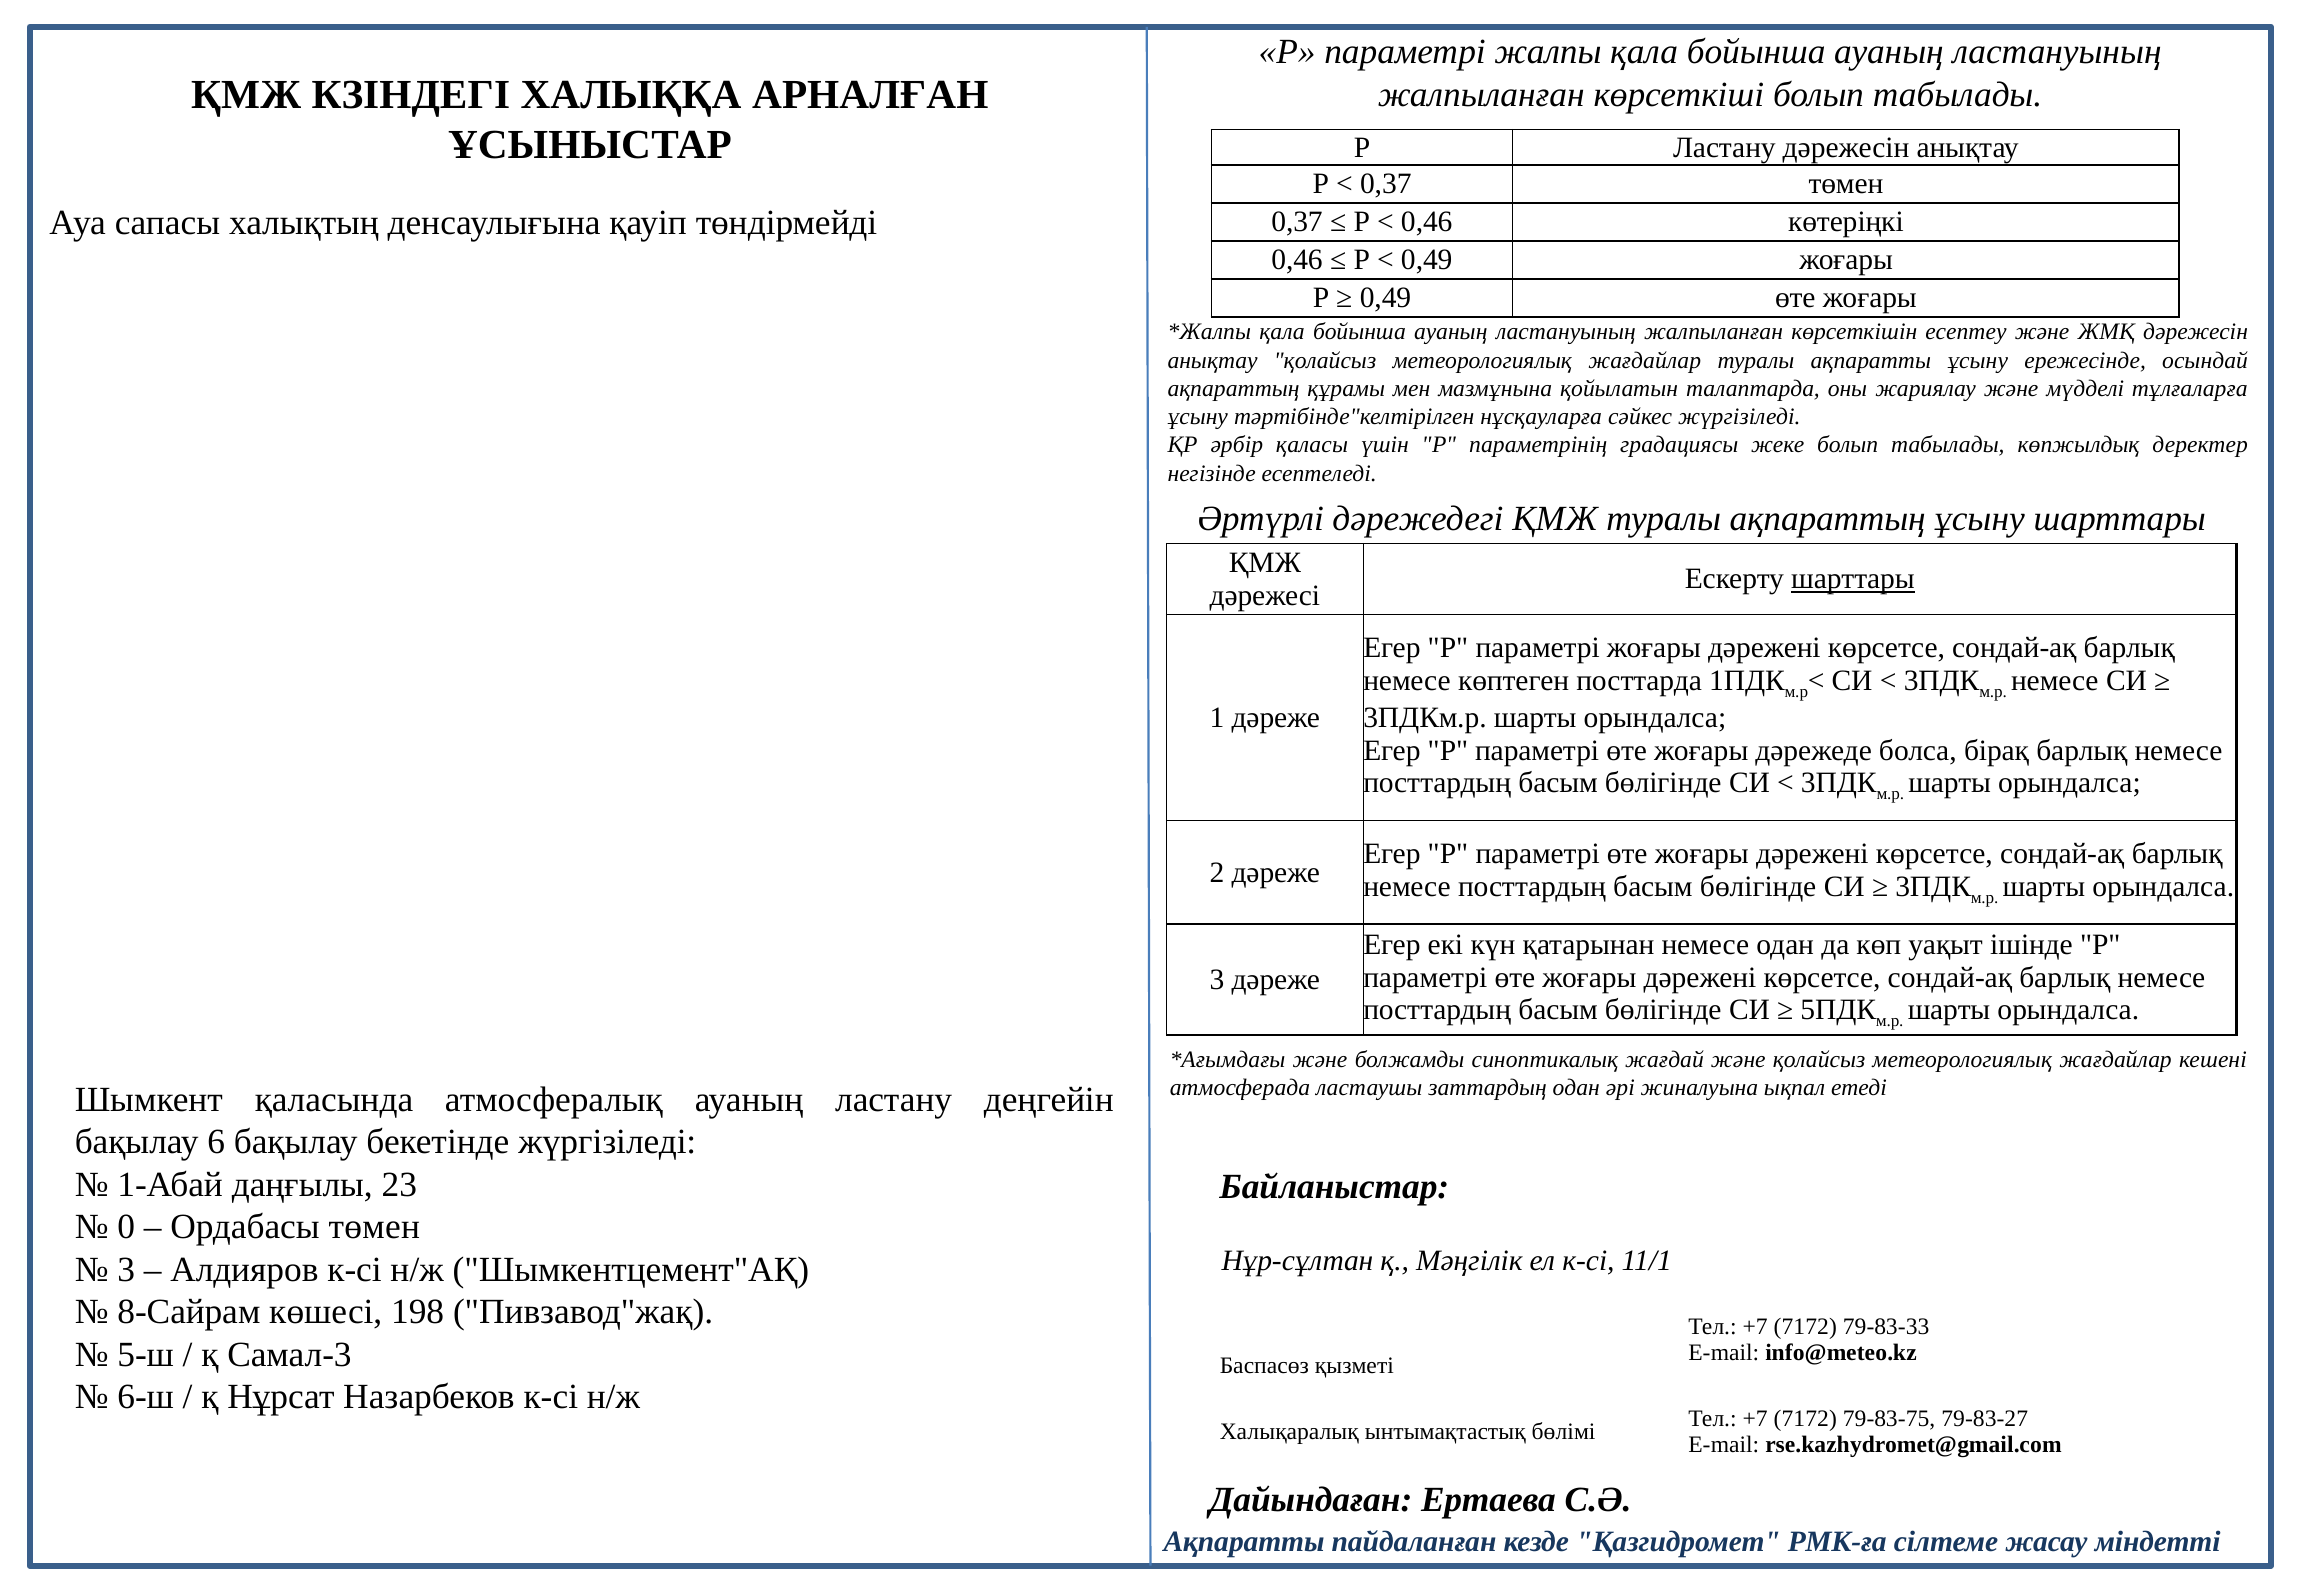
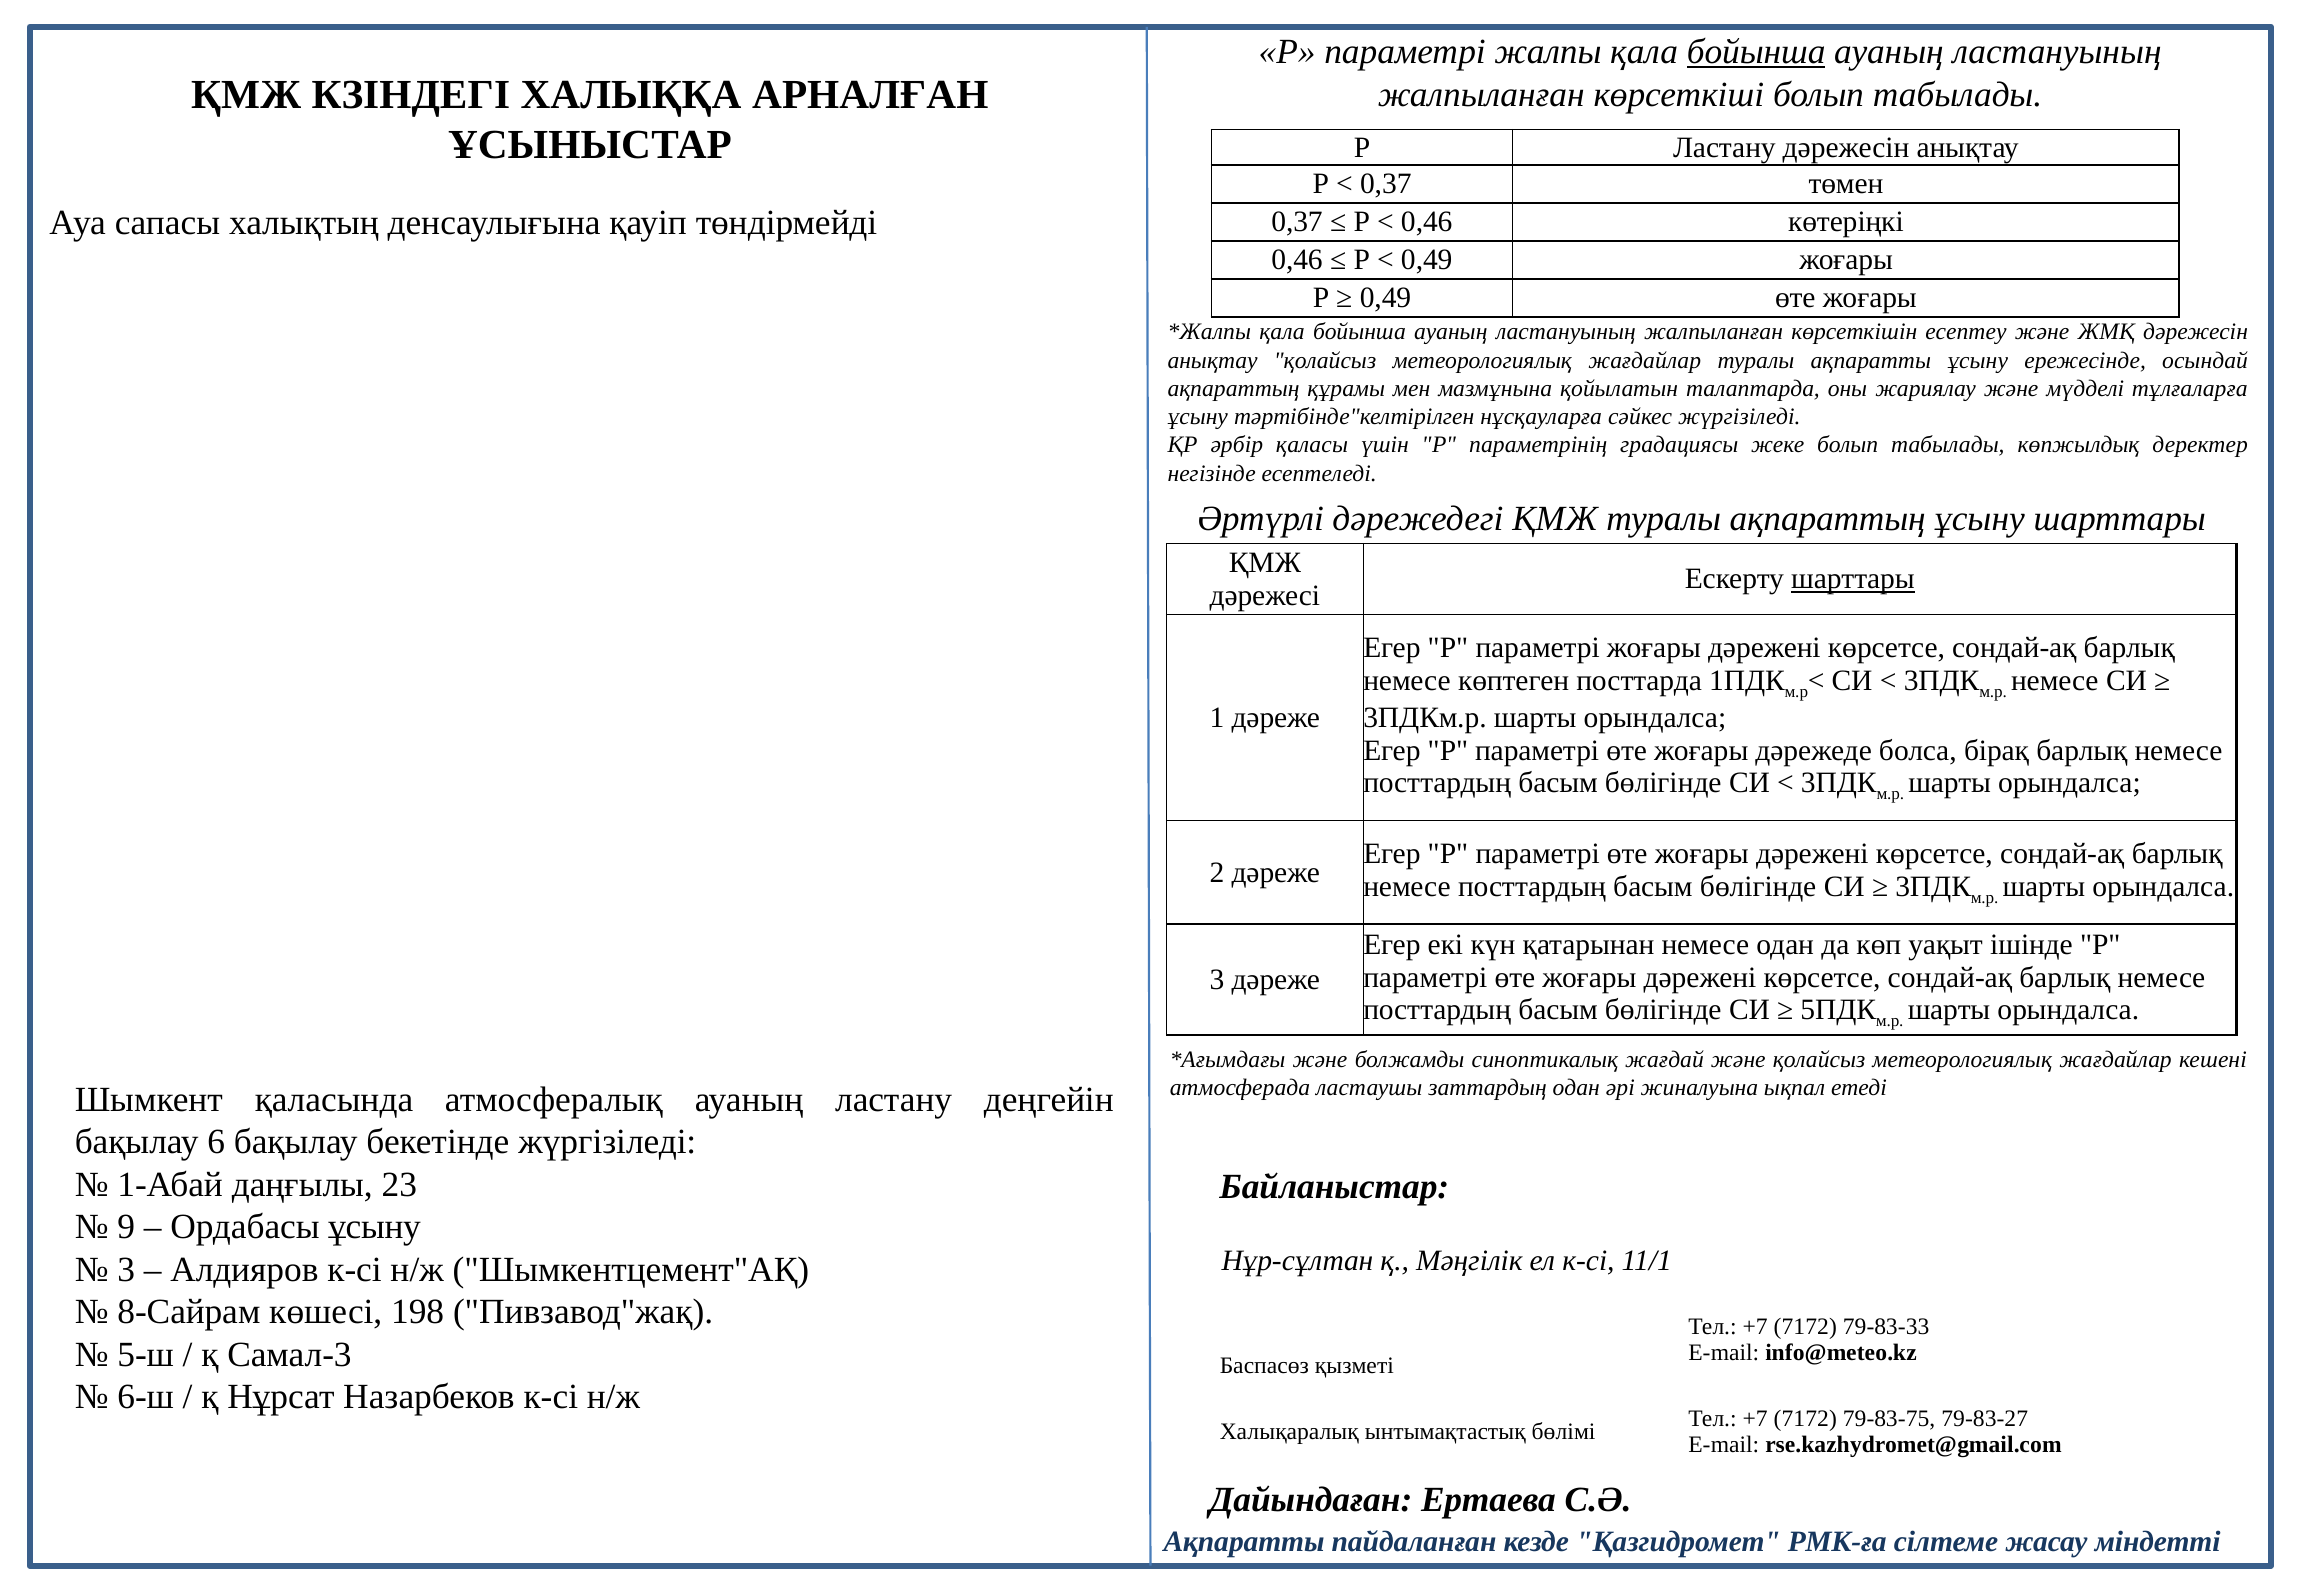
бойынша at (1756, 52) underline: none -> present
0: 0 -> 9
Ордабасы төмен: төмен -> ұсыну
